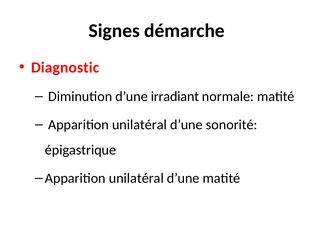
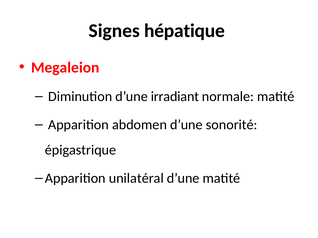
démarche: démarche -> hépatique
Diagnostic: Diagnostic -> Megaleion
unilatéral at (139, 125): unilatéral -> abdomen
